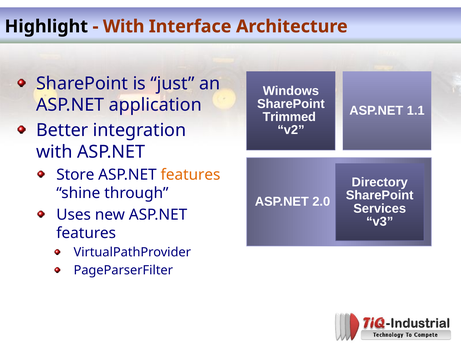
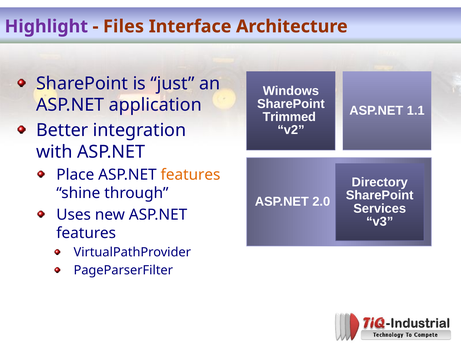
Highlight colour: black -> purple
With at (124, 26): With -> Files
Store: Store -> Place
